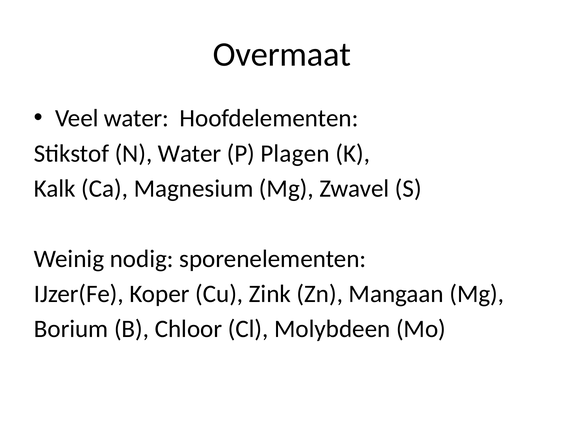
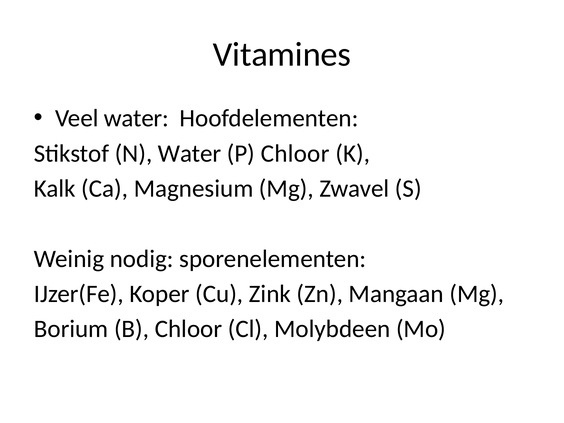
Overmaat: Overmaat -> Vitamines
P Plagen: Plagen -> Chloor
